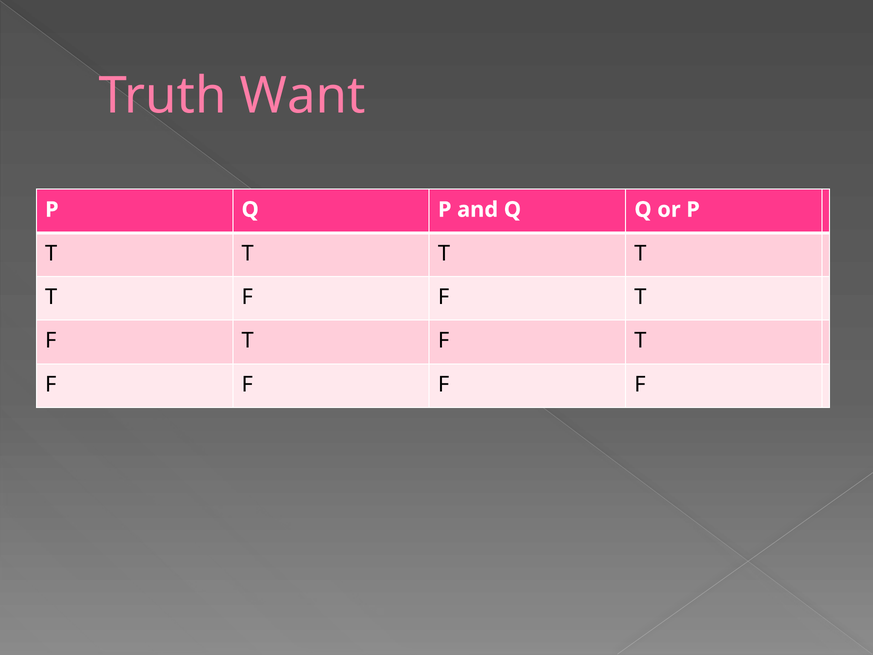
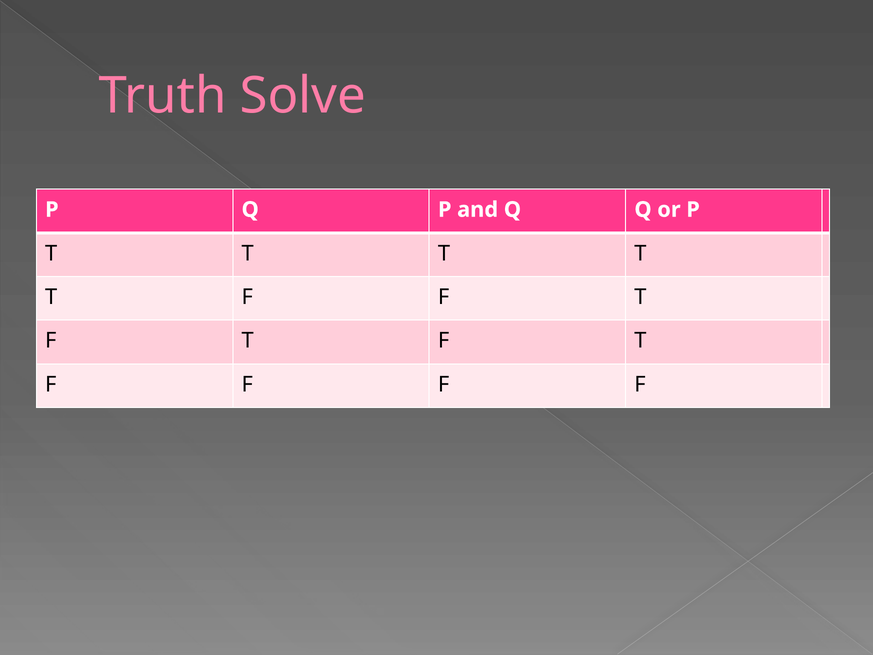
Want: Want -> Solve
